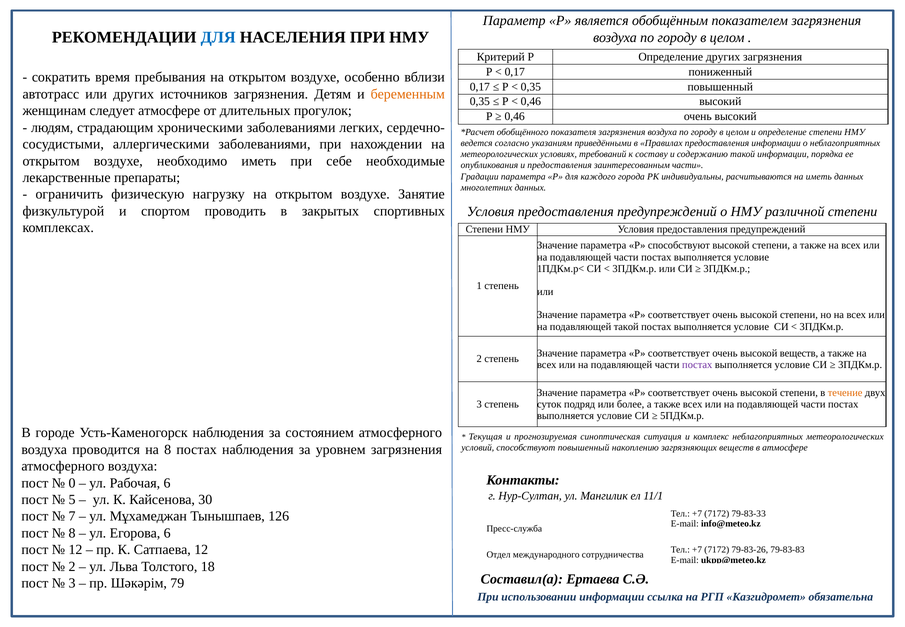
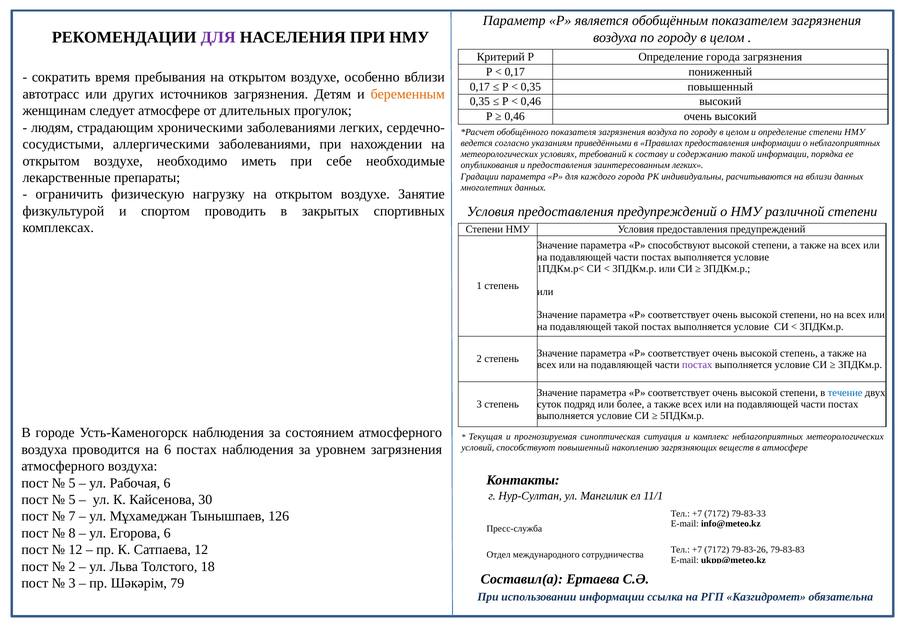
ДЛЯ at (218, 37) colour: blue -> purple
Определение других: других -> города
заинтересованным части: части -> легких
на иметь: иметь -> вблизи
высокой веществ: веществ -> степень
течение colour: orange -> blue
на 8: 8 -> 6
0 at (72, 483): 0 -> 5
